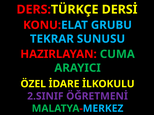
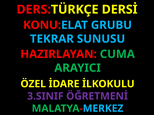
2.SINIF: 2.SINIF -> 3.SINIF
